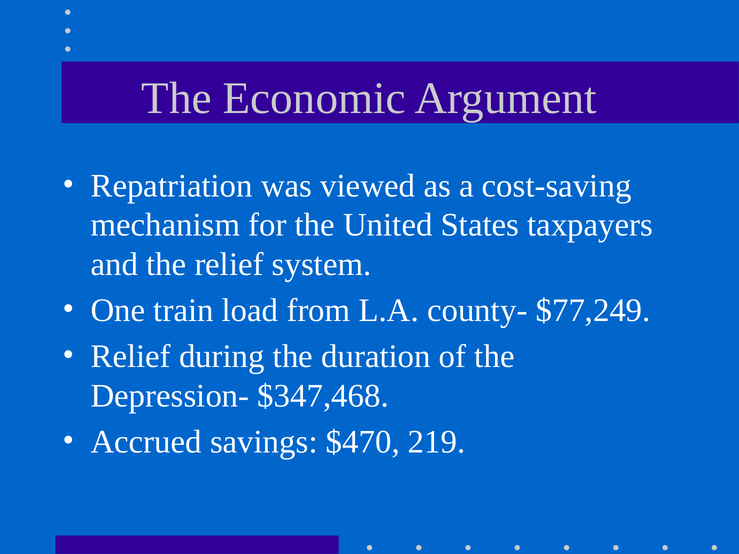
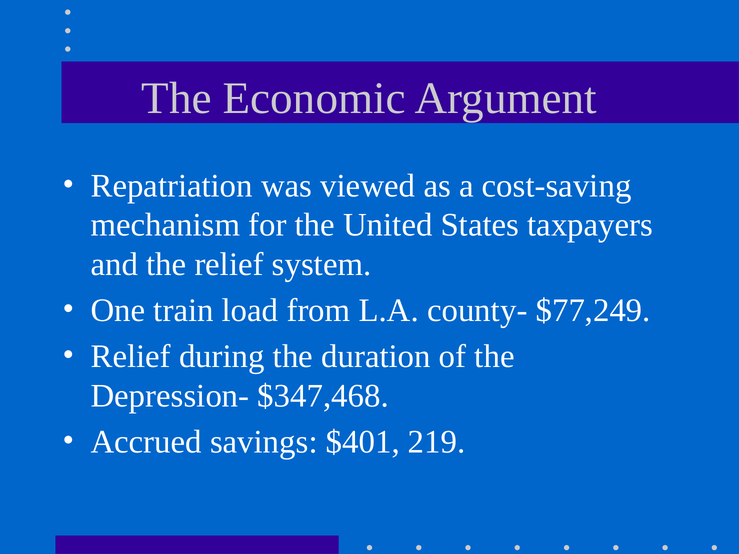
$470: $470 -> $401
